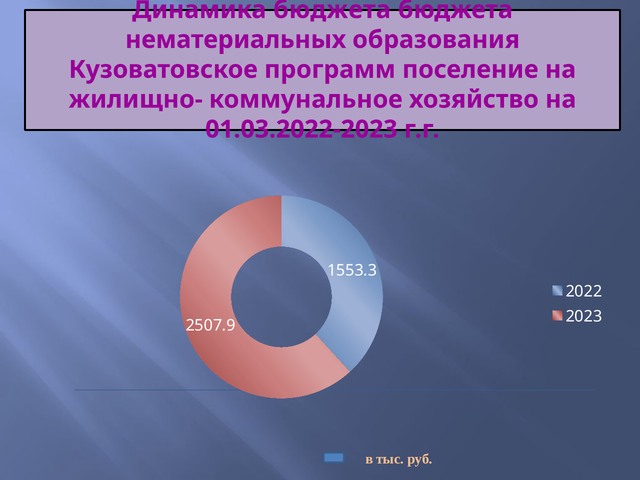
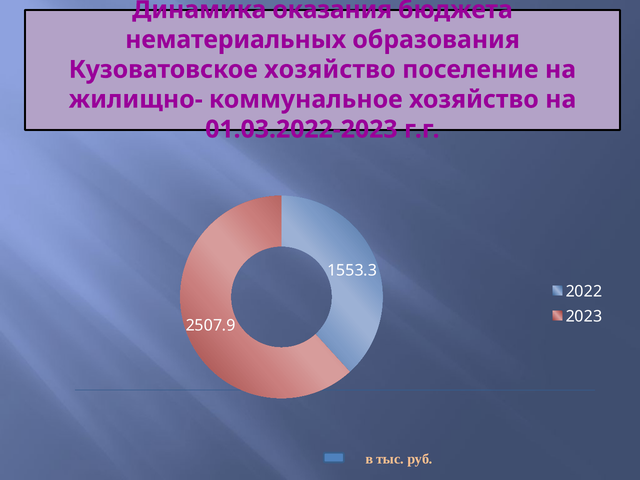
Динамика бюджета: бюджета -> оказания
Кузоватовское программ: программ -> хозяйство
